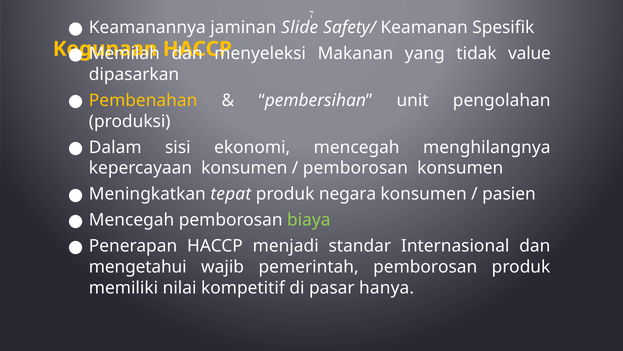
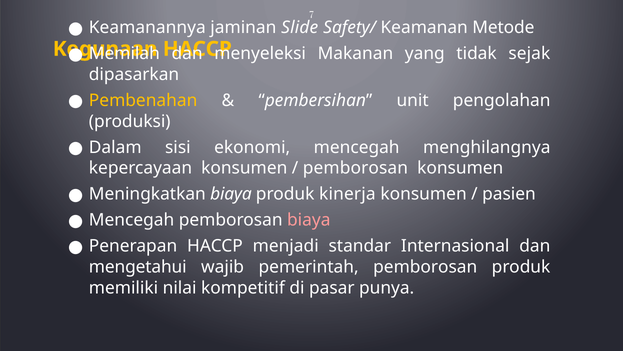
Spesifik: Spesifik -> Metode
value: value -> sejak
Meningkatkan tepat: tepat -> biaya
negara: negara -> kinerja
biaya at (309, 220) colour: light green -> pink
hanya: hanya -> punya
